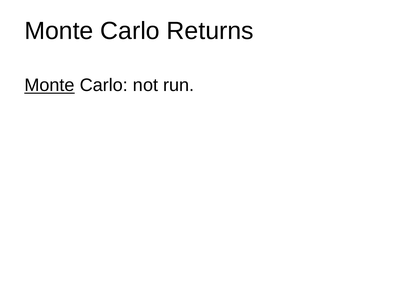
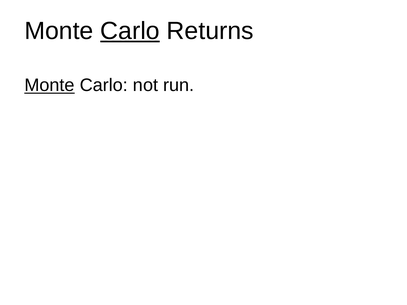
Carlo at (130, 31) underline: none -> present
